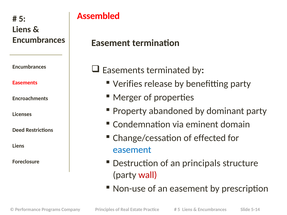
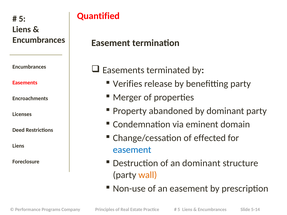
Assembled: Assembled -> Quantified
an principals: principals -> dominant
wall colour: red -> orange
